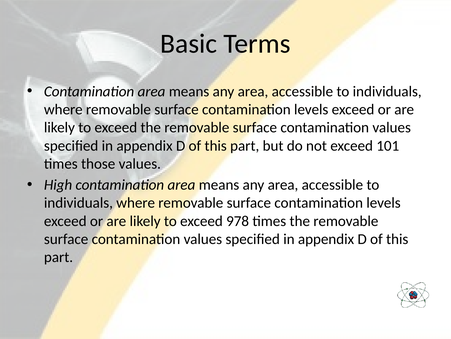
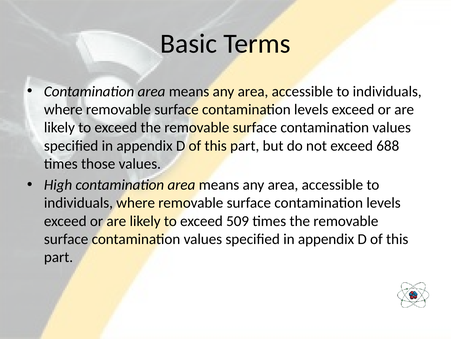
101: 101 -> 688
978: 978 -> 509
